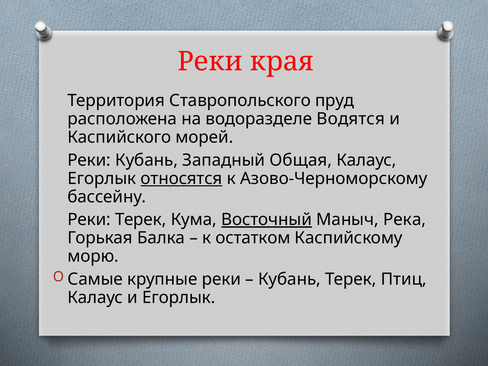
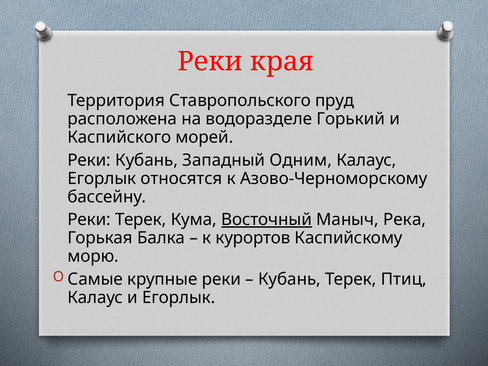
Водятся: Водятся -> Горький
Общая: Общая -> Одним
относятся underline: present -> none
остатком: остатком -> курортов
